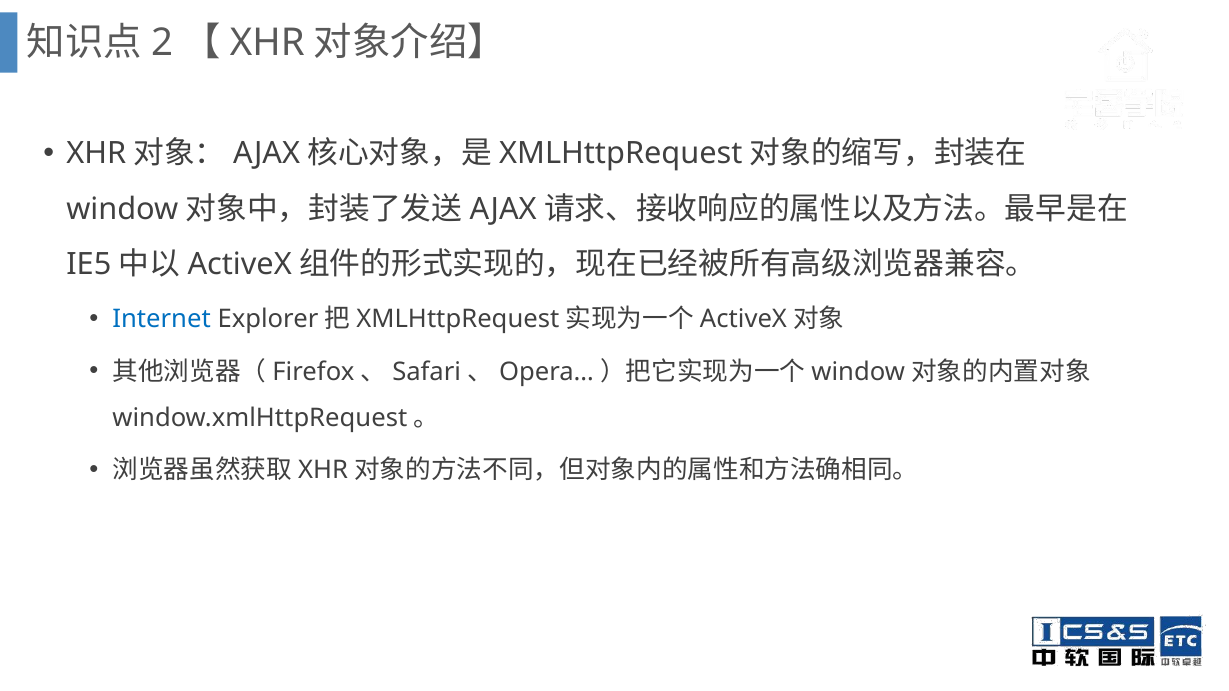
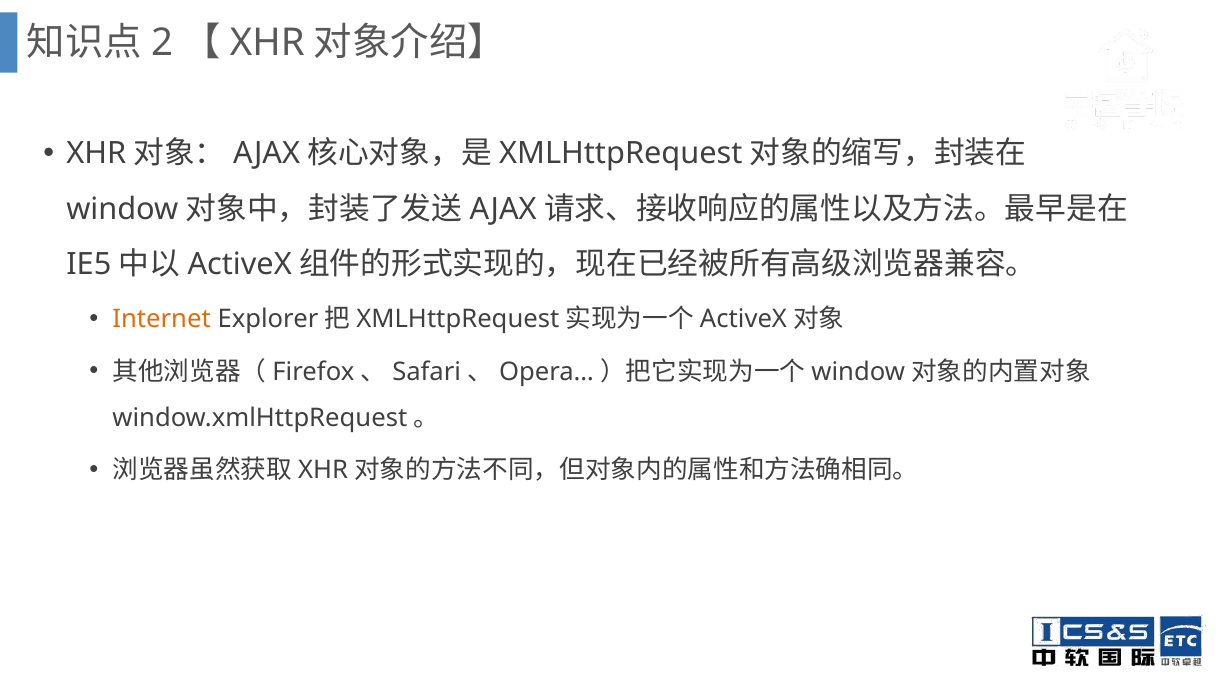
Internet colour: blue -> orange
